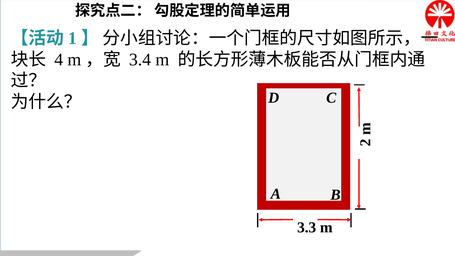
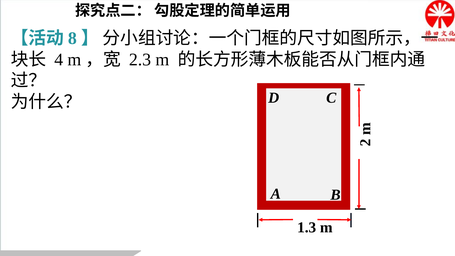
1: 1 -> 8
3.4: 3.4 -> 2.3
3.3: 3.3 -> 1.3
